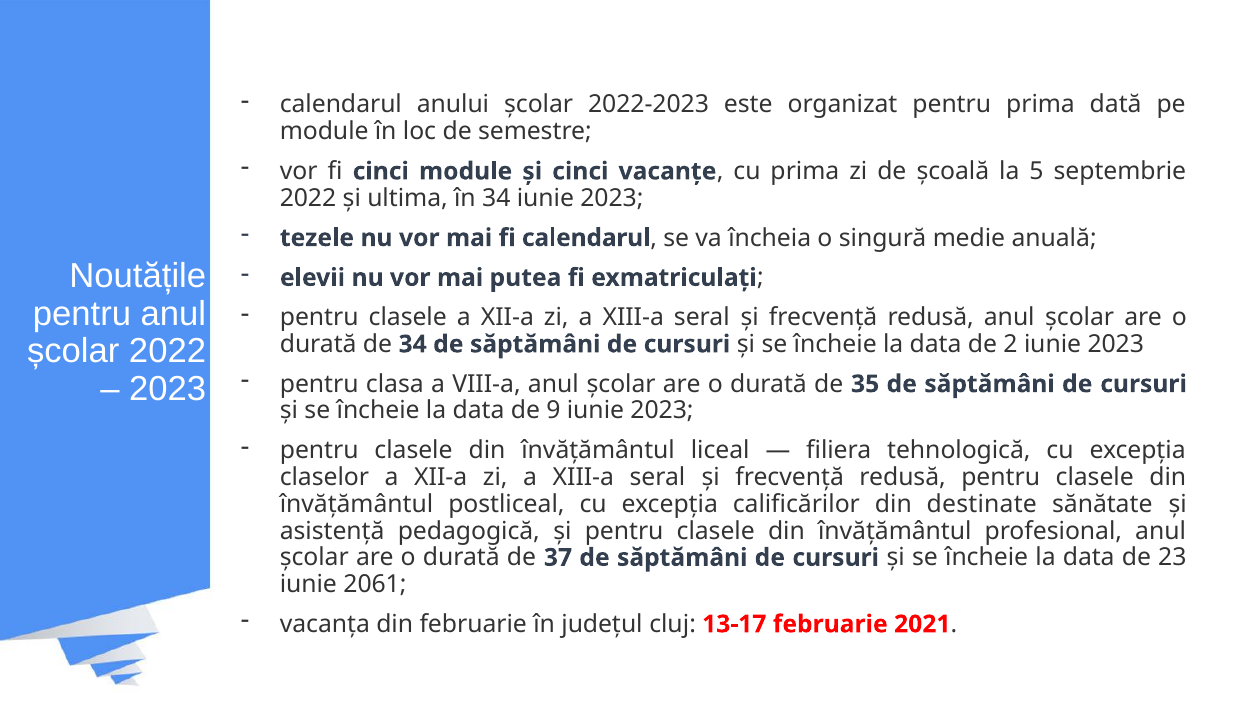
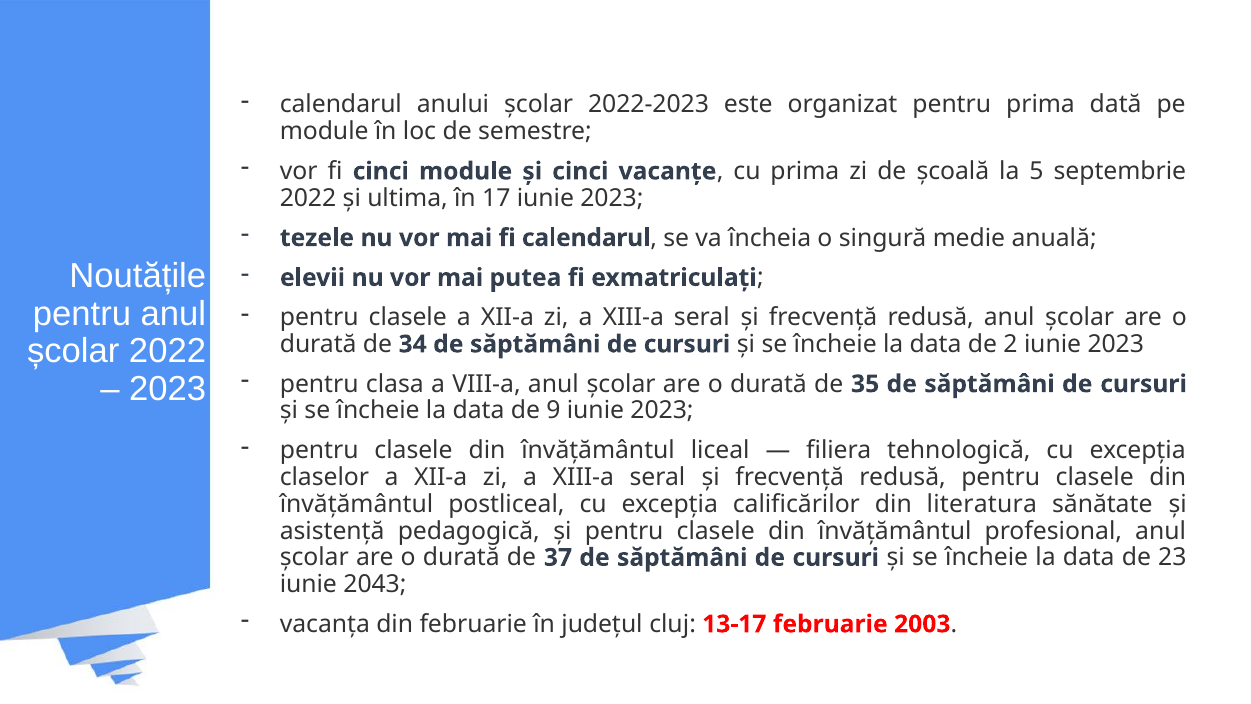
în 34: 34 -> 17
destinate: destinate -> literatura
2061: 2061 -> 2043
2021: 2021 -> 2003
